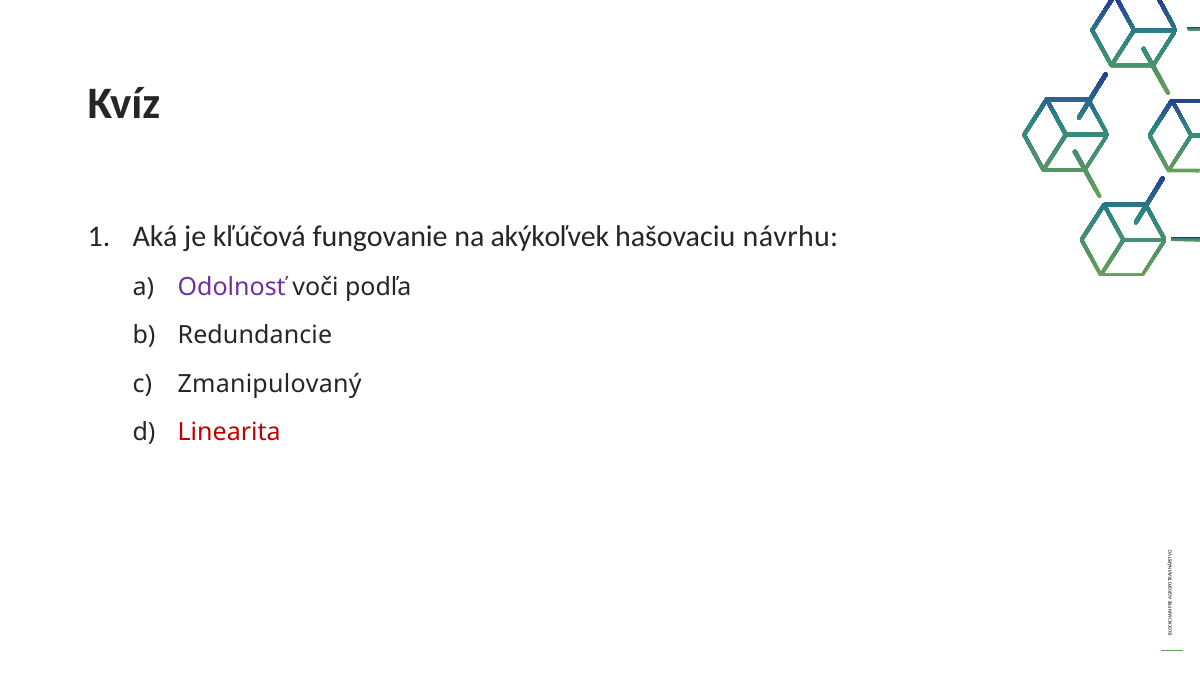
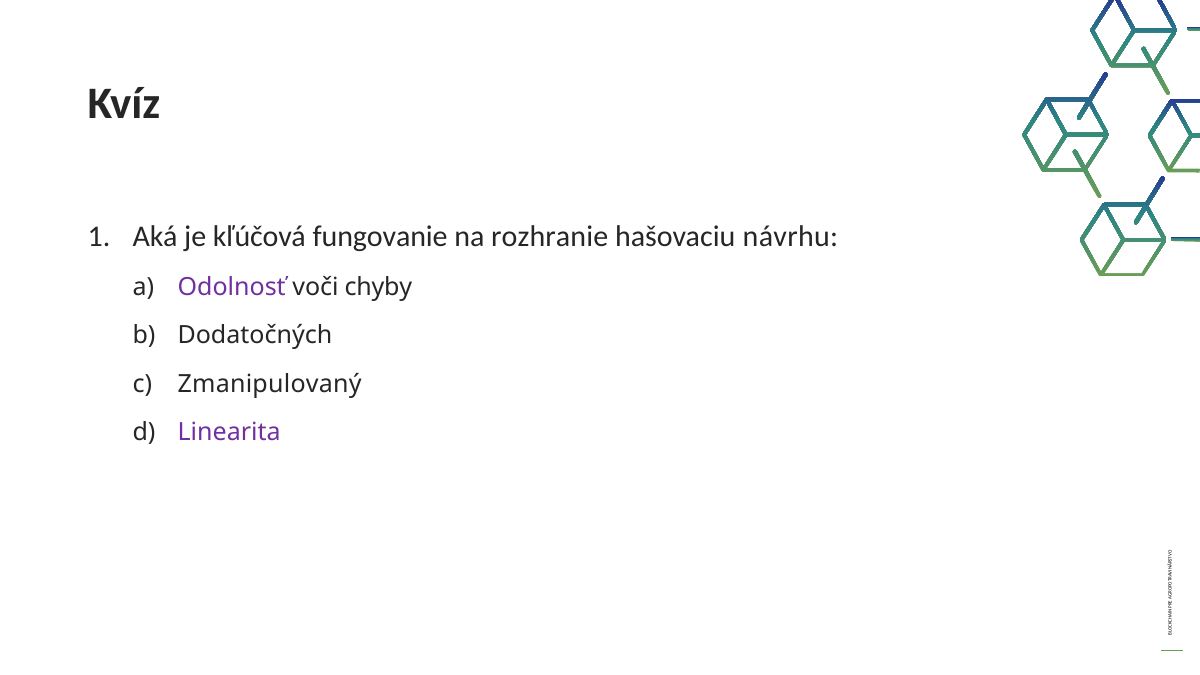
akýkoľvek: akýkoľvek -> rozhranie
podľa: podľa -> chyby
Redundancie: Redundancie -> Dodatočných
Linearita colour: red -> purple
